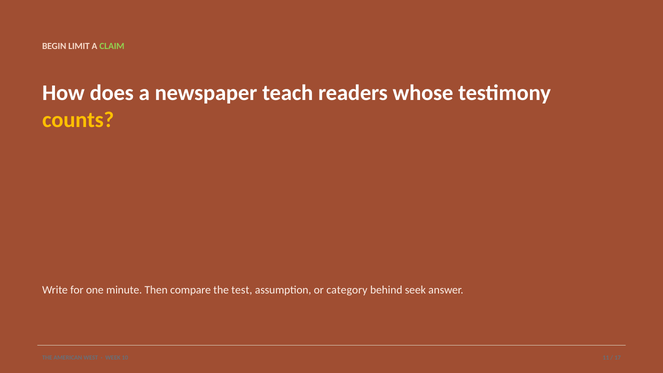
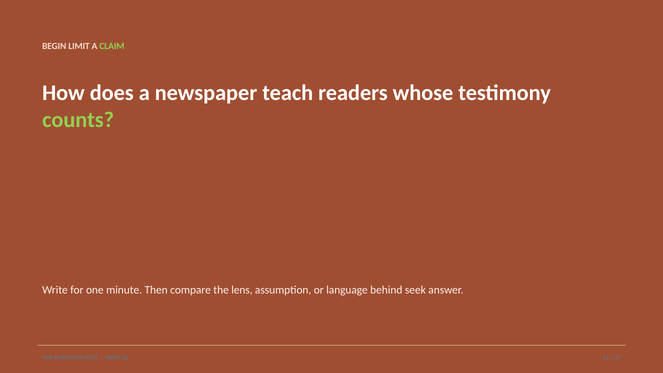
counts colour: yellow -> light green
test: test -> lens
category: category -> language
